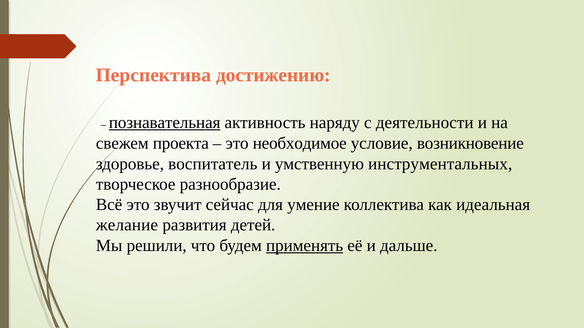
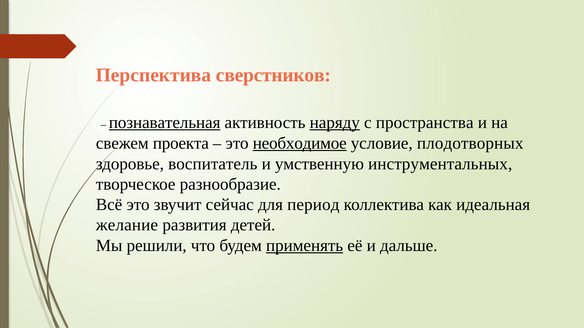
достижению: достижению -> сверстников
наряду underline: none -> present
деятельности: деятельности -> пространства
необходимое underline: none -> present
возникновение: возникновение -> плодотворных
умение: умение -> период
